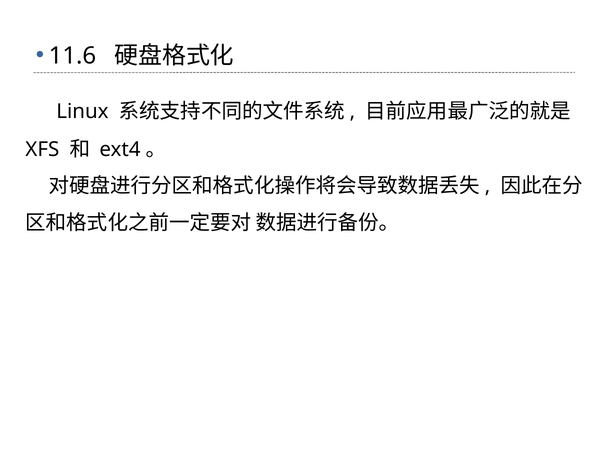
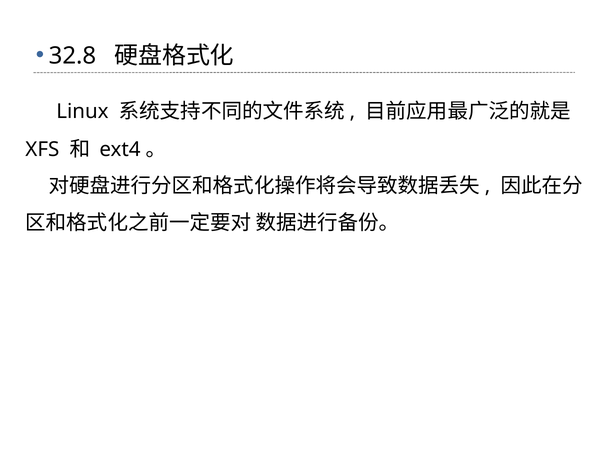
11.6: 11.6 -> 32.8
